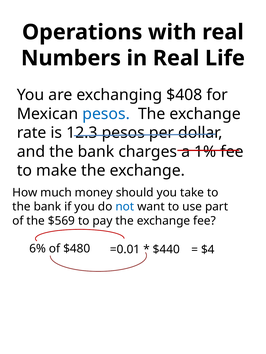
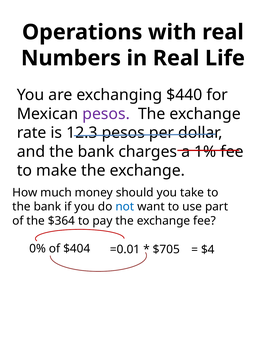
$408: $408 -> $440
pesos at (106, 114) colour: blue -> purple
$569: $569 -> $364
6%: 6% -> 0%
$480: $480 -> $404
$440: $440 -> $705
